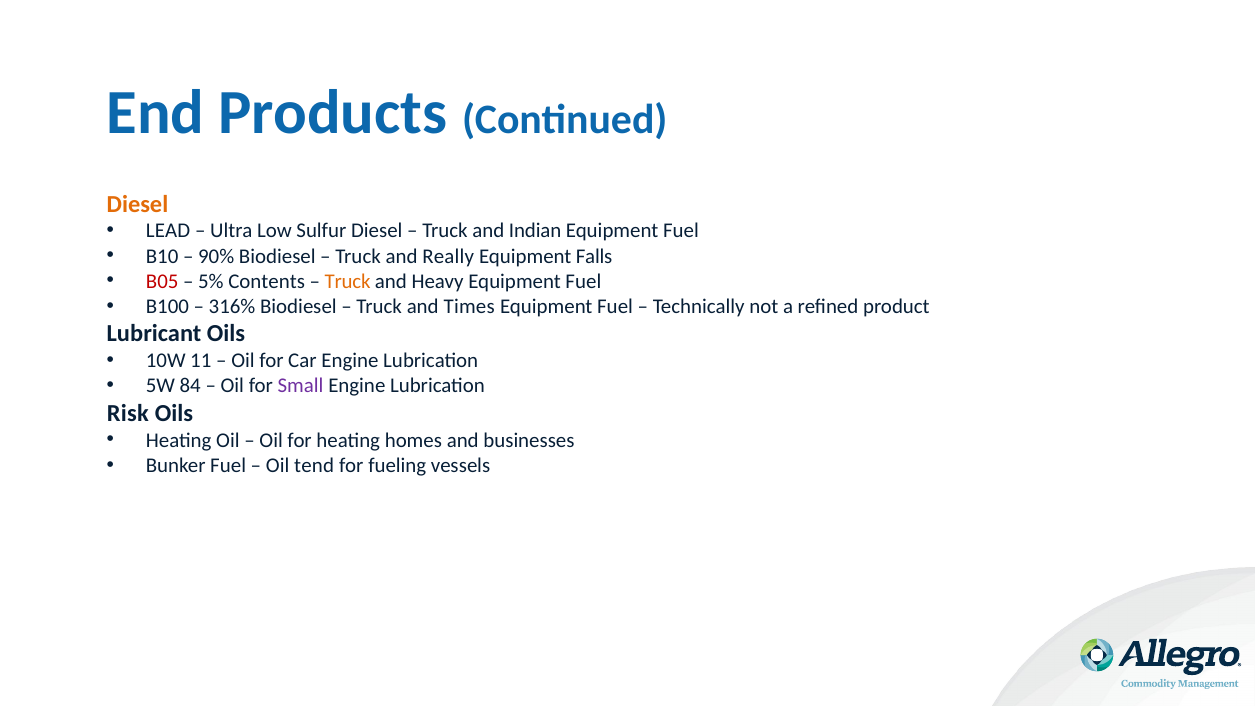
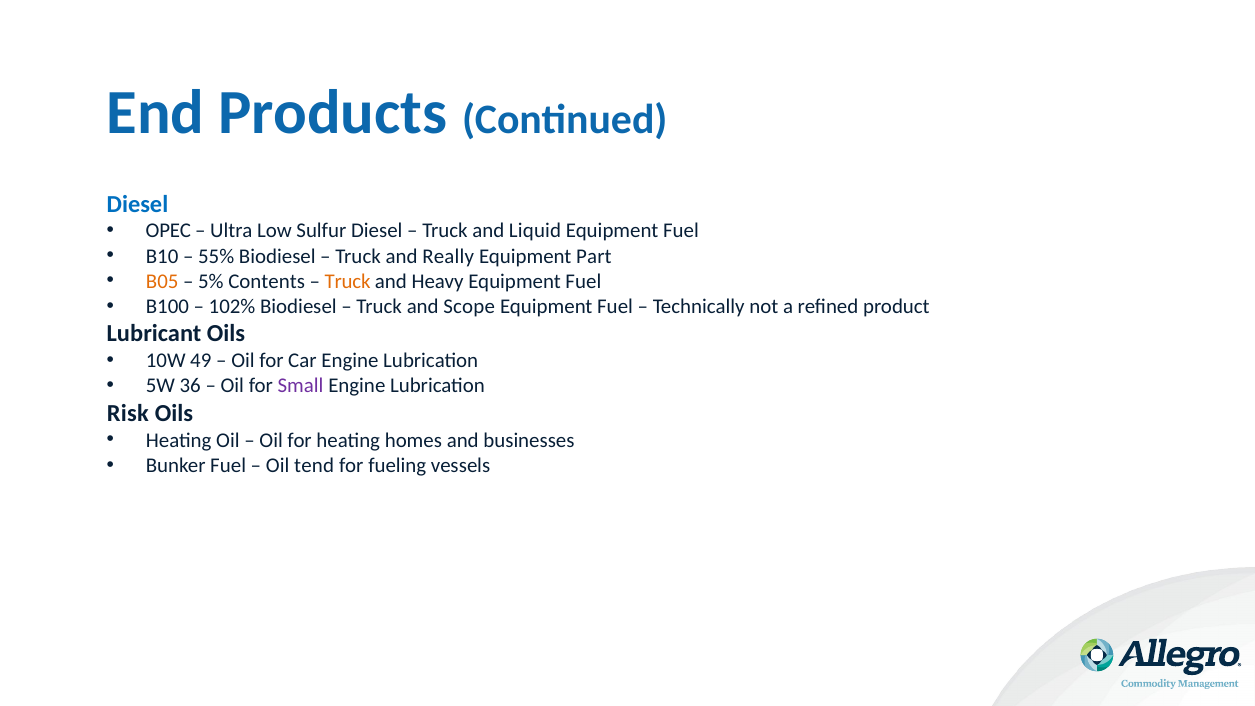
Diesel at (137, 204) colour: orange -> blue
LEAD: LEAD -> OPEC
Indian: Indian -> Liquid
90%: 90% -> 55%
Falls: Falls -> Part
B05 colour: red -> orange
316%: 316% -> 102%
Times: Times -> Scope
11: 11 -> 49
84: 84 -> 36
